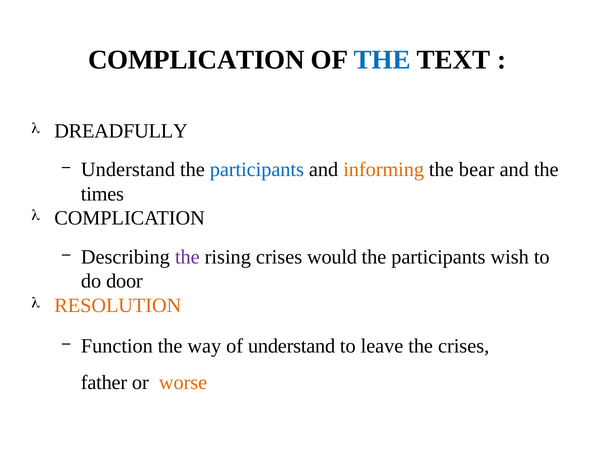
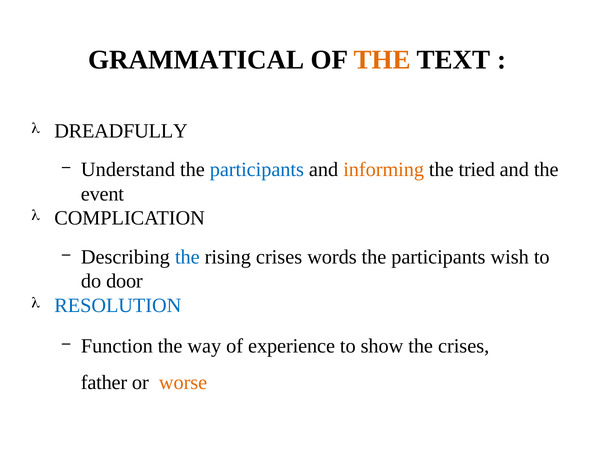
COMPLICATION at (196, 60): COMPLICATION -> GRAMMATICAL
THE at (382, 60) colour: blue -> orange
bear: bear -> tried
times: times -> event
the at (187, 257) colour: purple -> blue
would: would -> words
RESOLUTION colour: orange -> blue
of understand: understand -> experience
leave: leave -> show
